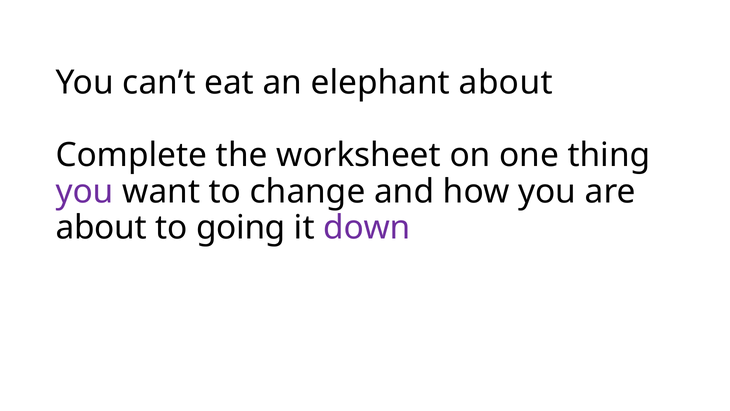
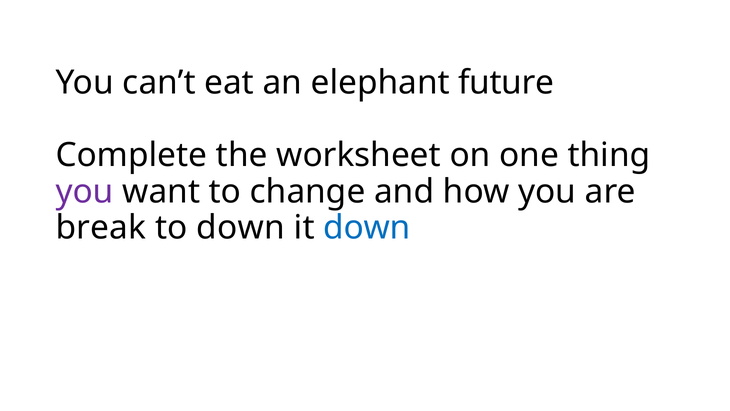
elephant about: about -> future
about at (101, 228): about -> break
to going: going -> down
down at (367, 228) colour: purple -> blue
